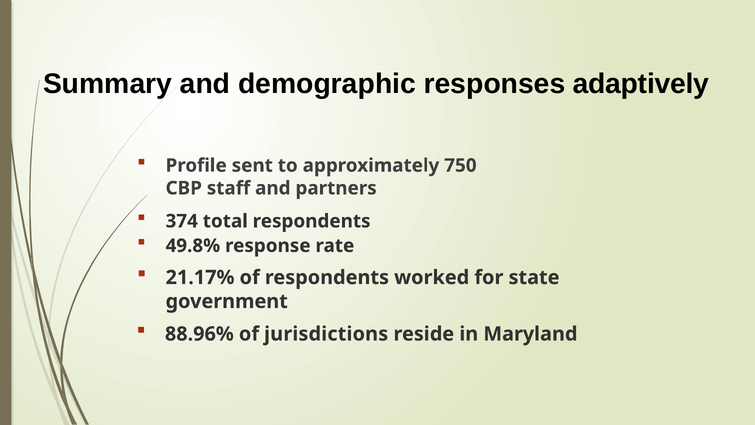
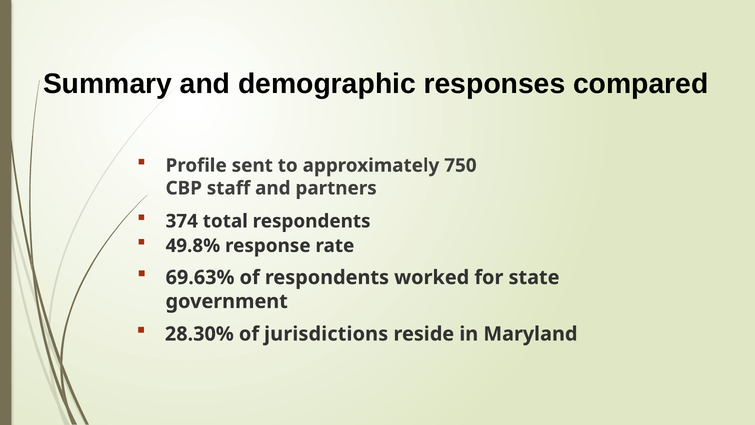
adaptively: adaptively -> compared
21.17%: 21.17% -> 69.63%
88.96%: 88.96% -> 28.30%
